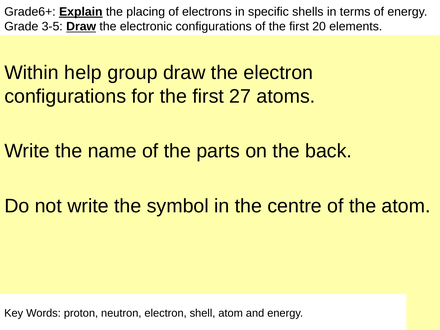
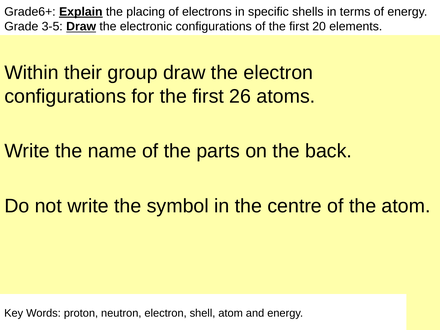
help: help -> their
27: 27 -> 26
